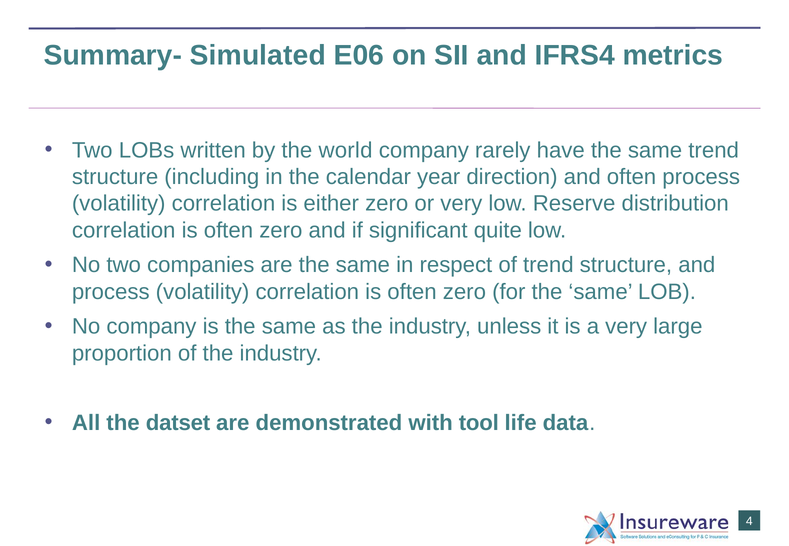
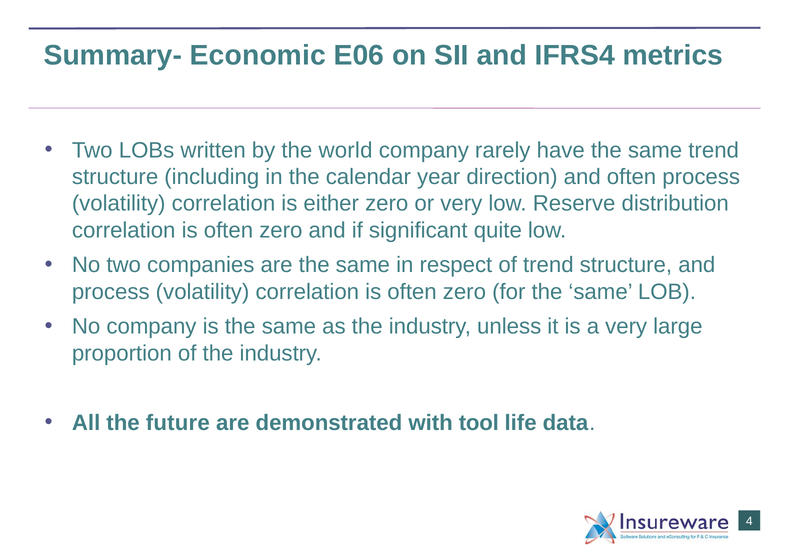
Simulated: Simulated -> Economic
datset: datset -> future
